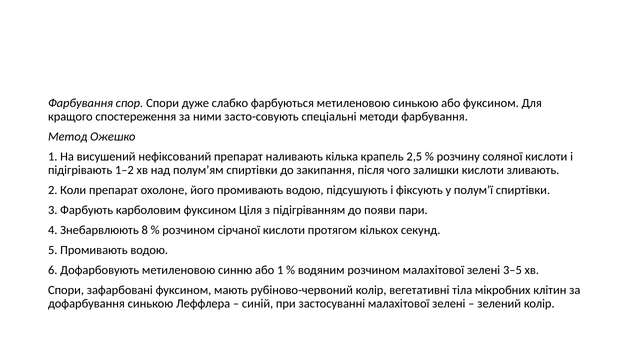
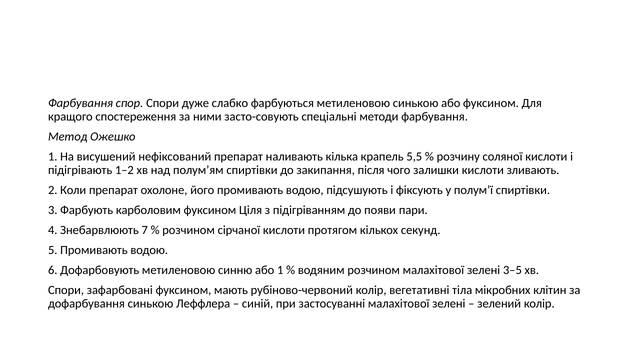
2,5: 2,5 -> 5,5
8: 8 -> 7
